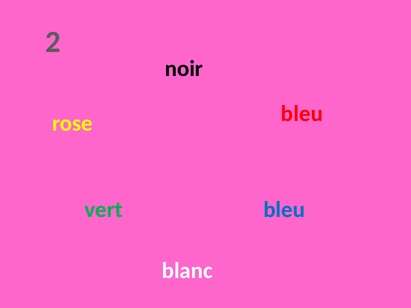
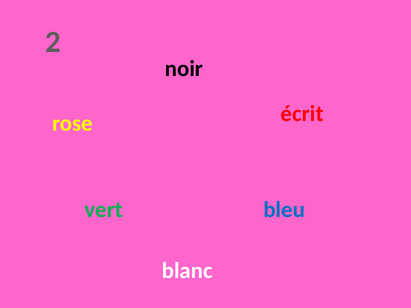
bleu at (302, 114): bleu -> écrit
